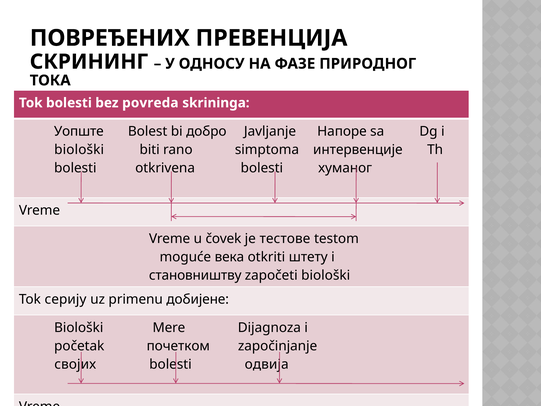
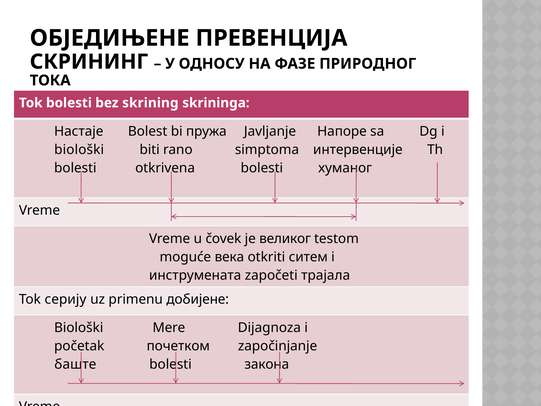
ПОВРЕЂЕНИХ: ПОВРЕЂЕНИХ -> ОБЈЕДИЊЕНЕ
povreda: povreda -> skrining
Уопште: Уопште -> Настаје
добро: добро -> пружа
тестове: тестове -> великог
штету: штету -> ситем
становништву: становништву -> инструмената
započeti biološki: biološki -> трајала
својих: својих -> баште
одвија: одвија -> закона
